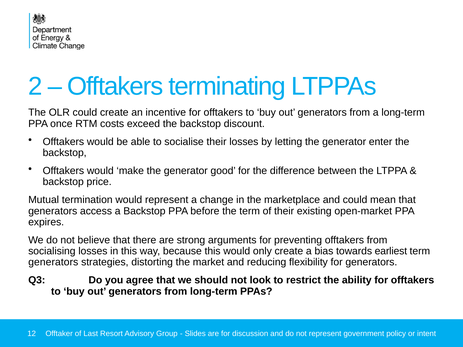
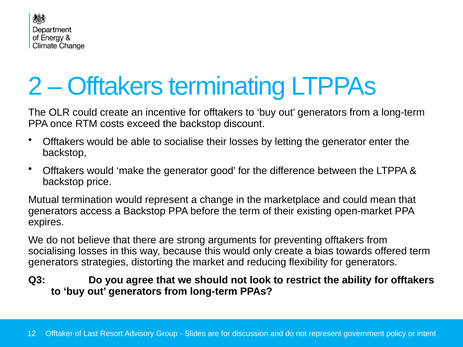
earliest: earliest -> offered
